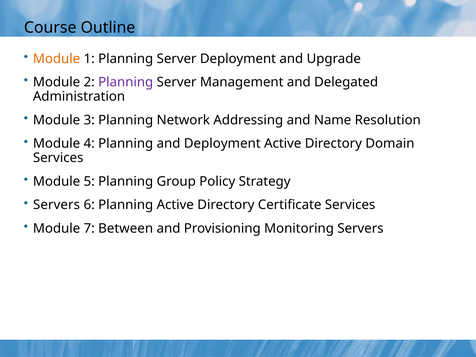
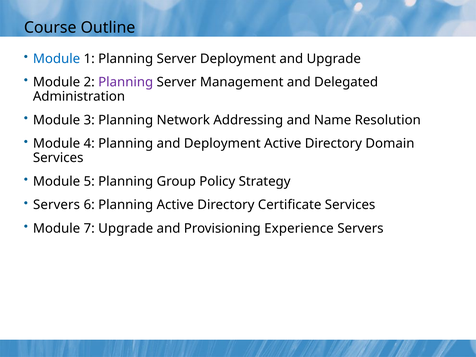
Module at (57, 59) colour: orange -> blue
7 Between: Between -> Upgrade
Monitoring: Monitoring -> Experience
